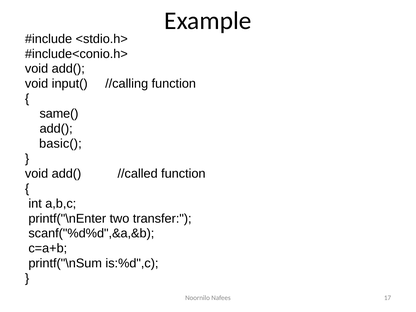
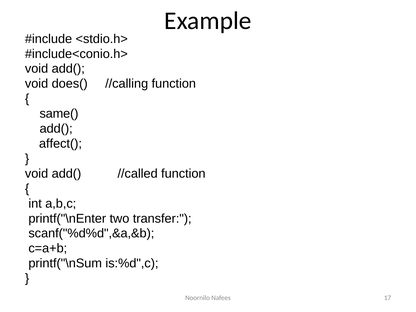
input(: input( -> does(
basic(: basic( -> affect(
